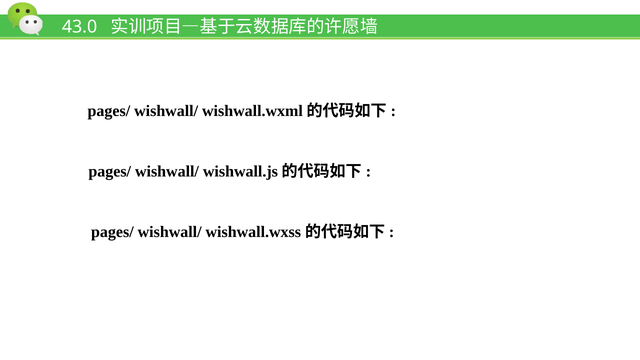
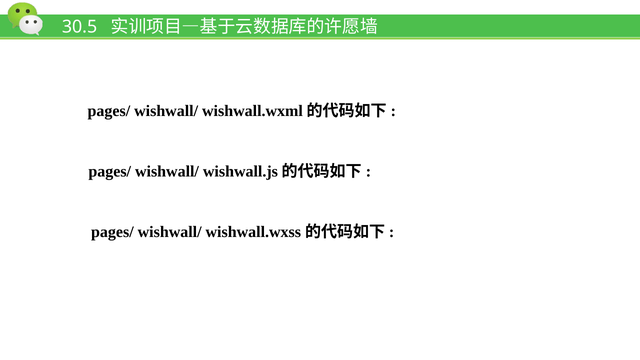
43.0: 43.0 -> 30.5
